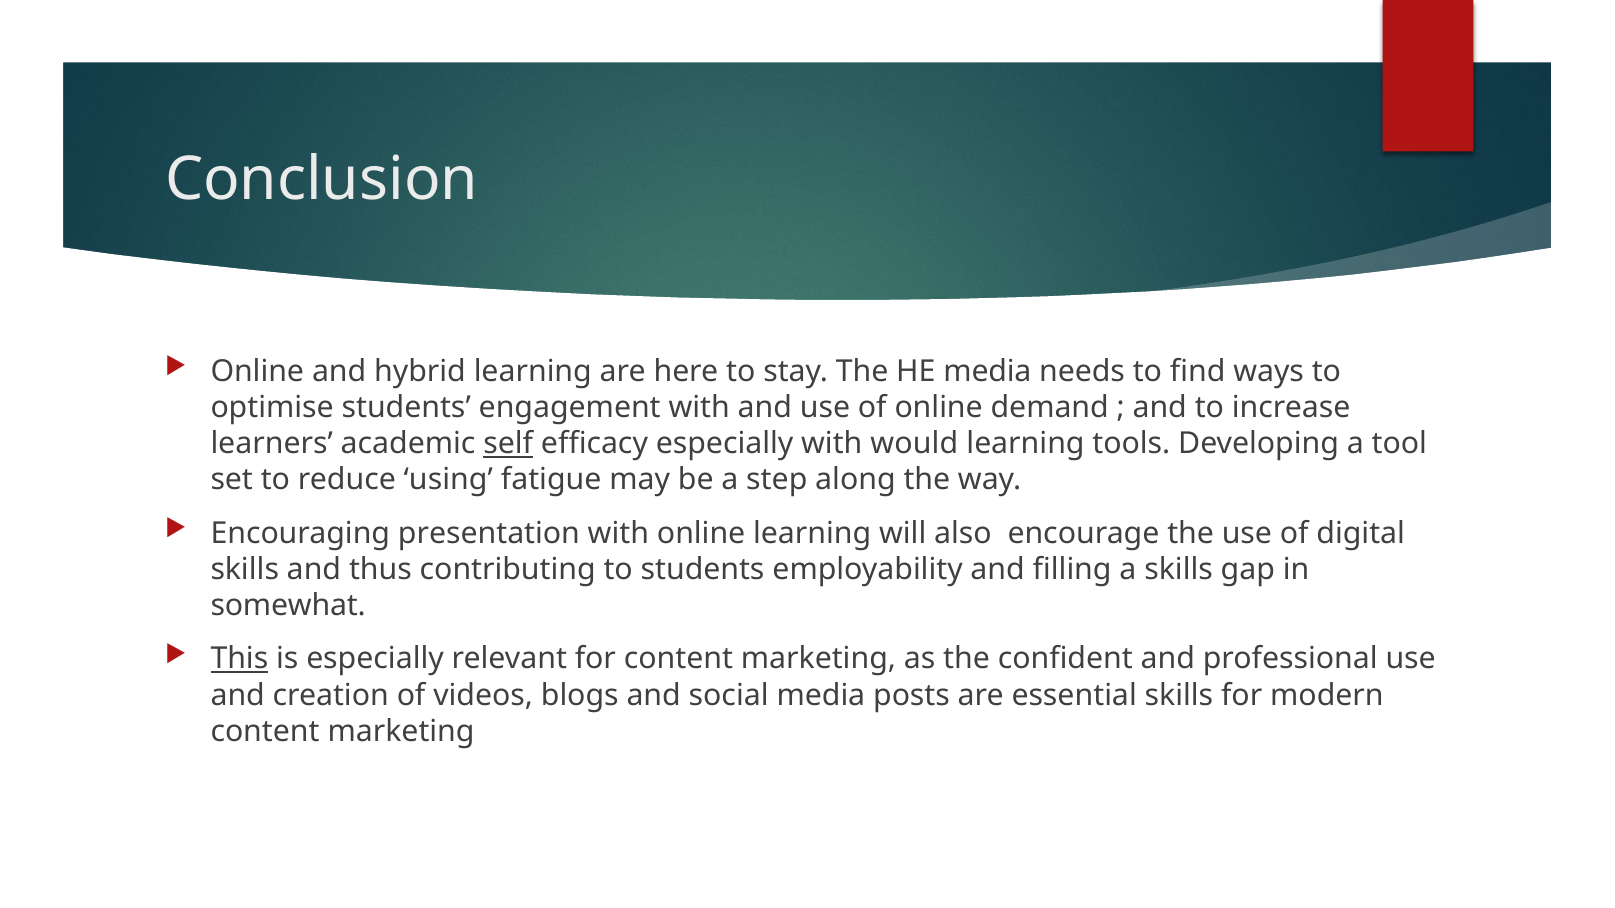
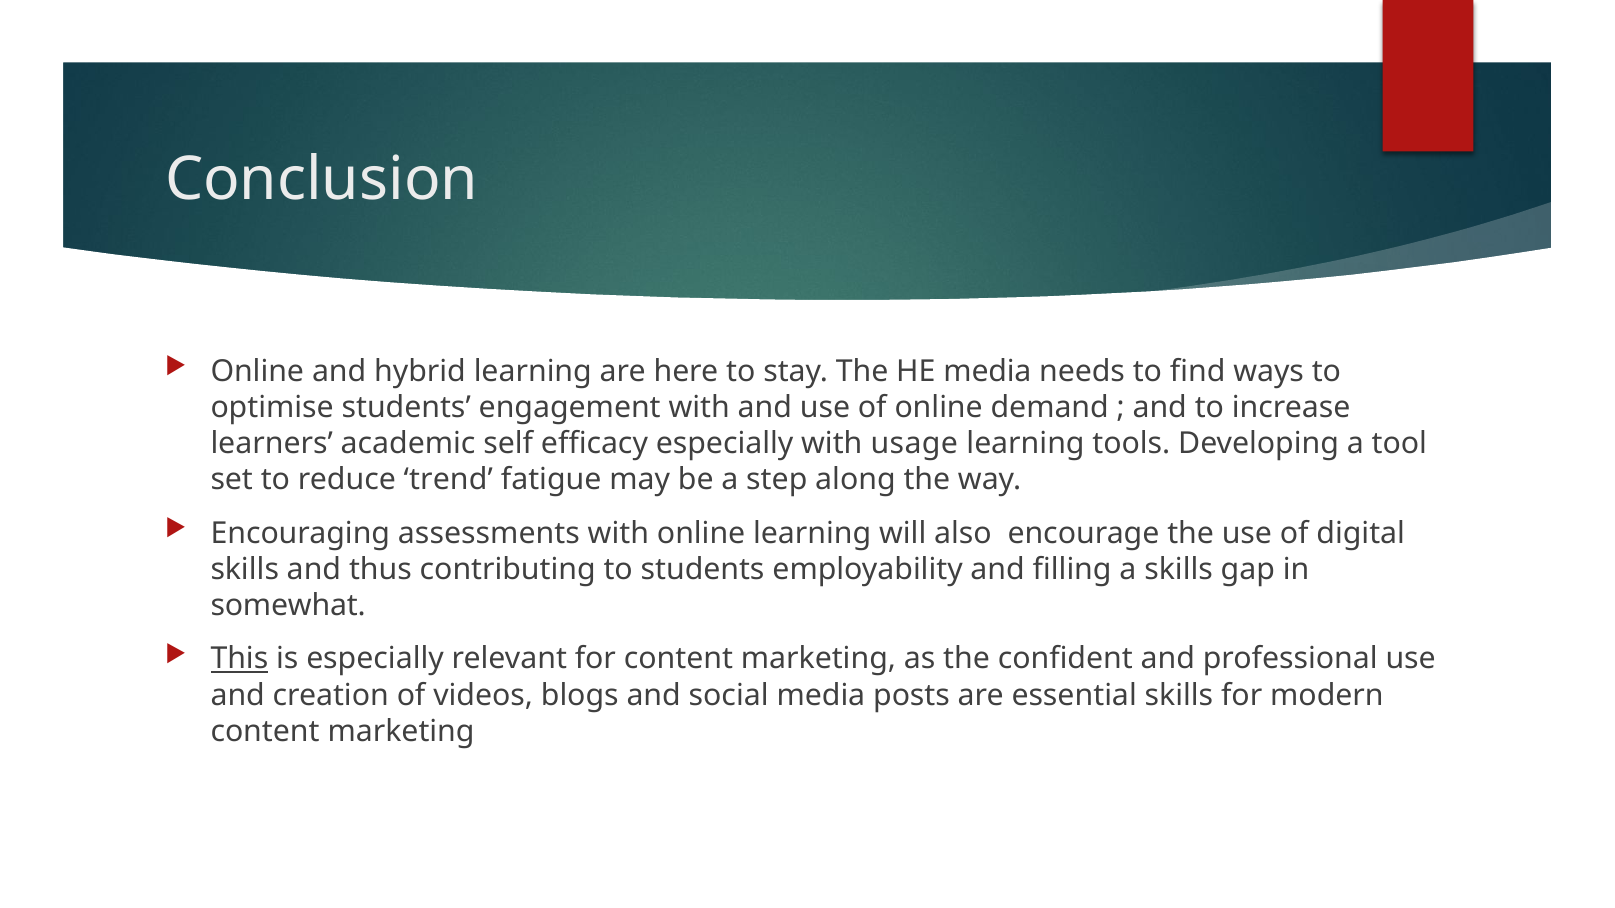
self underline: present -> none
would: would -> usage
using: using -> trend
presentation: presentation -> assessments
